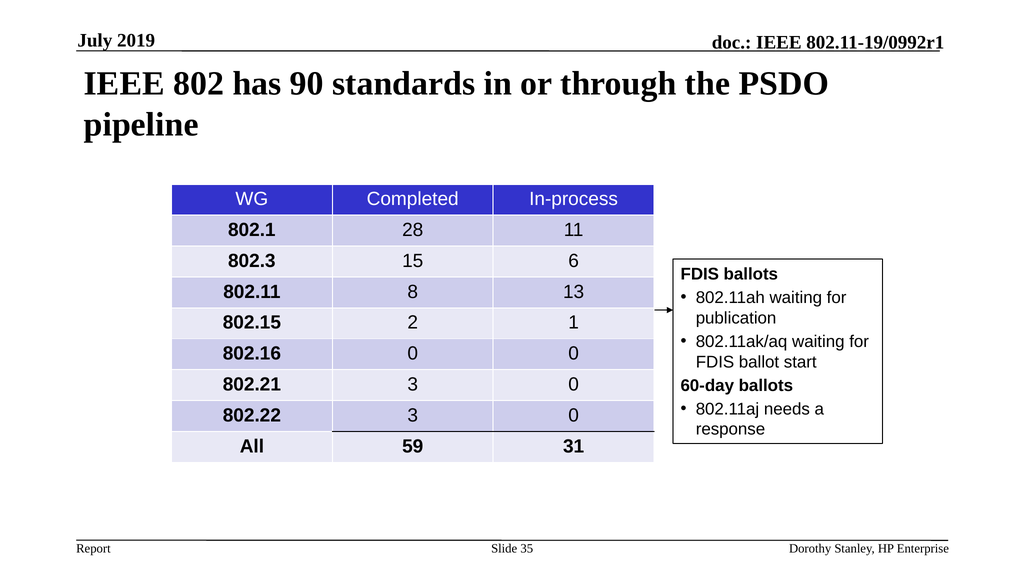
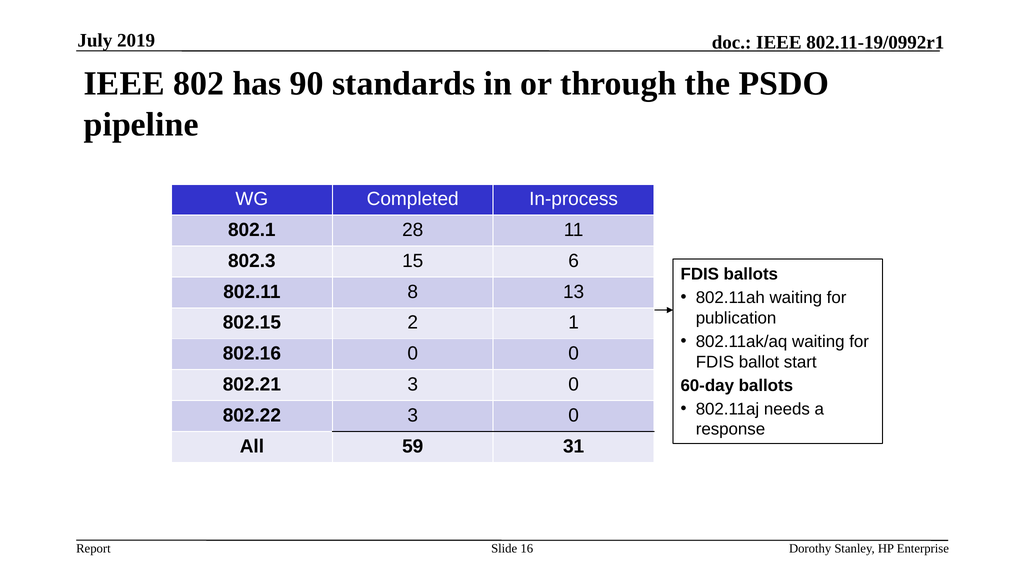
35: 35 -> 16
